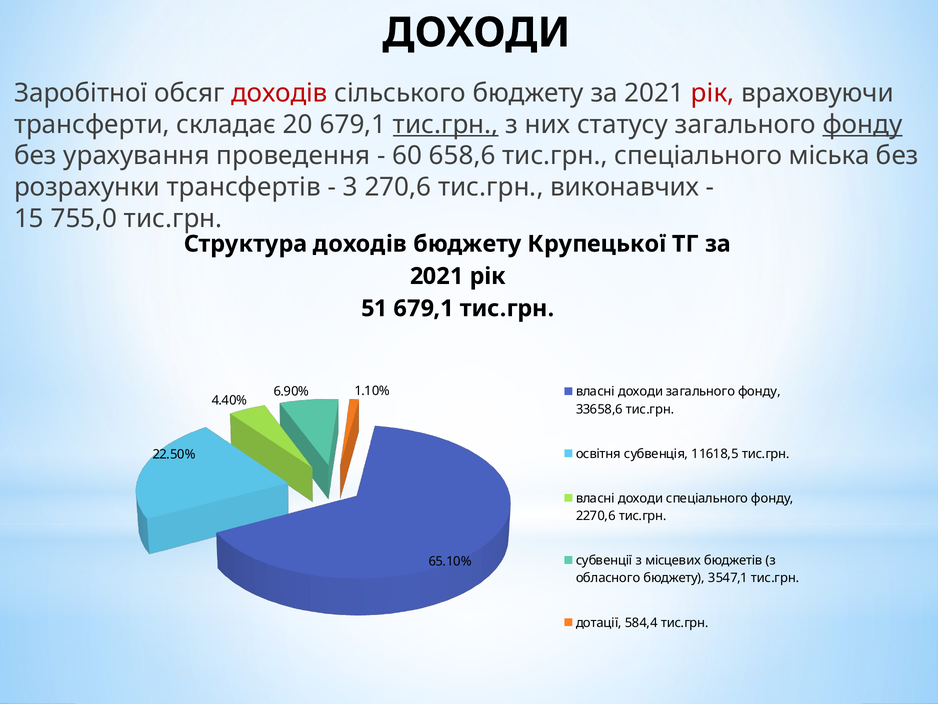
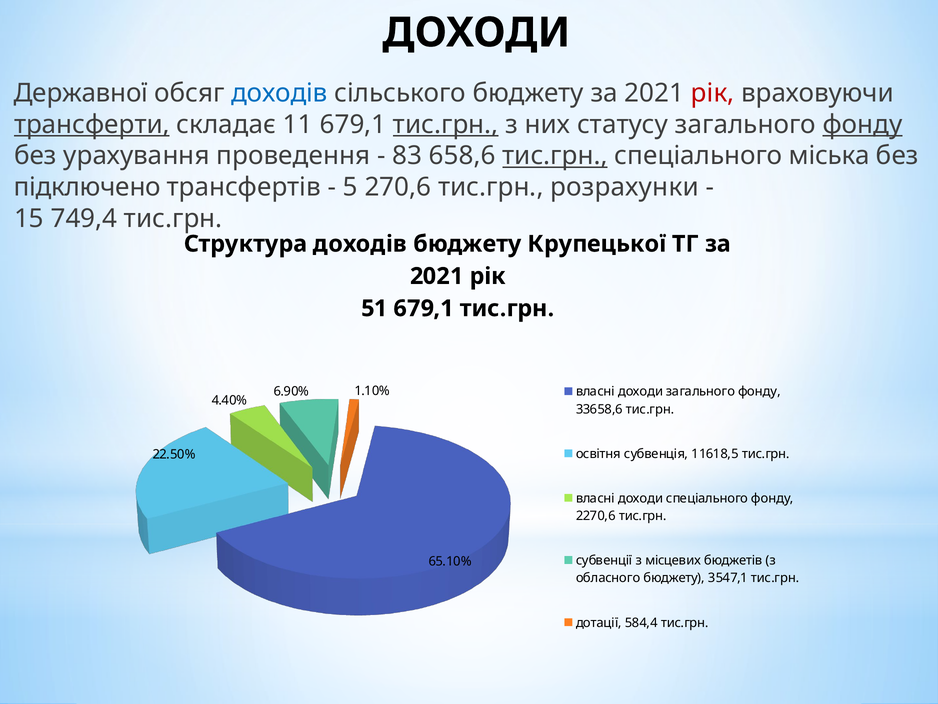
Заробітної: Заробітної -> Державної
доходів at (279, 93) colour: red -> blue
трансферти underline: none -> present
20: 20 -> 11
60: 60 -> 83
тис.грн at (555, 156) underline: none -> present
розрахунки: розрахунки -> підключено
3: 3 -> 5
виконавчих: виконавчих -> розрахунки
755,0: 755,0 -> 749,4
